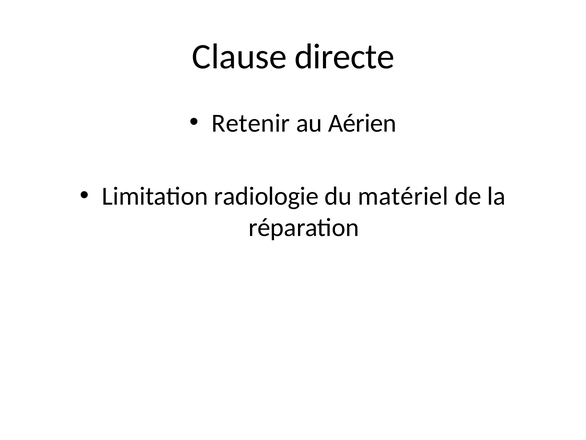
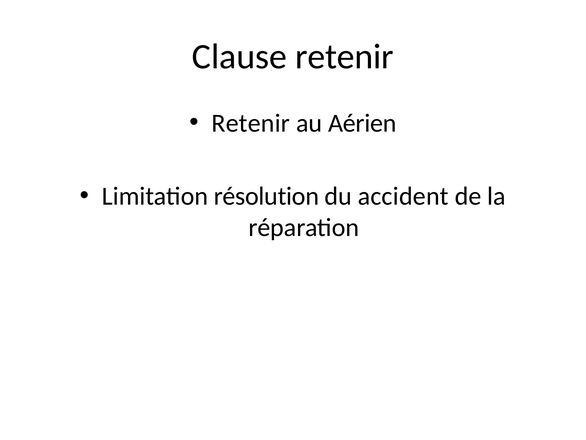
Clause directe: directe -> retenir
radiologie: radiologie -> résolution
matériel: matériel -> accident
